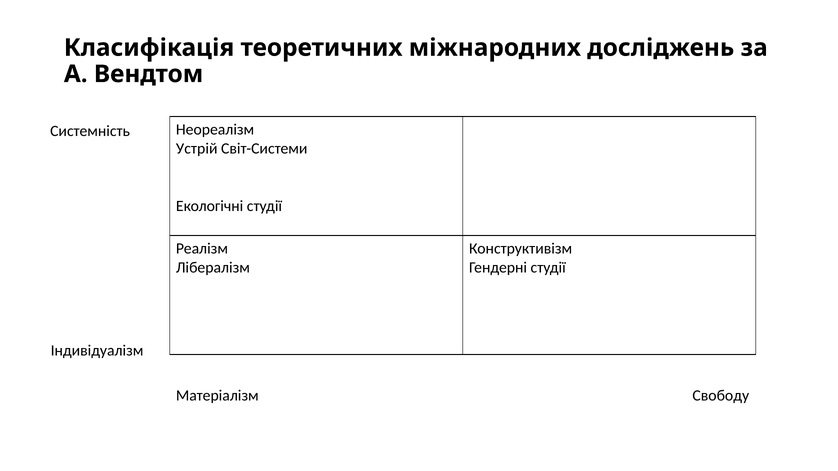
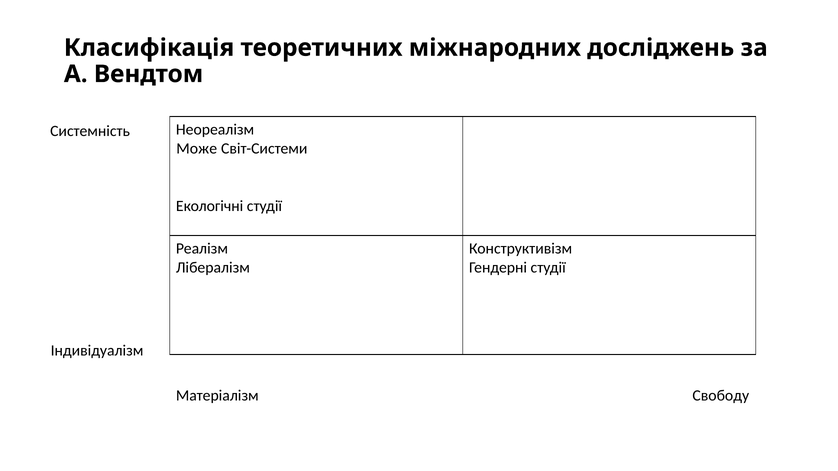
Устрій: Устрій -> Може
